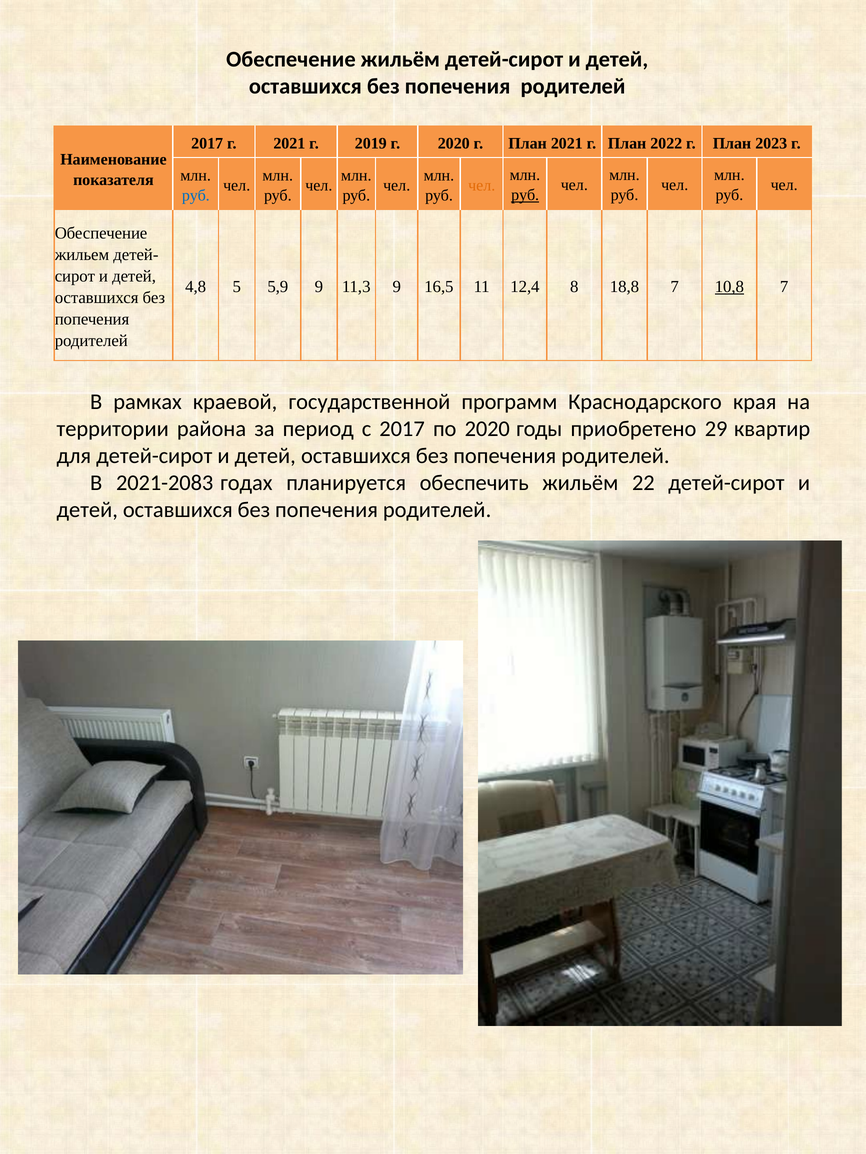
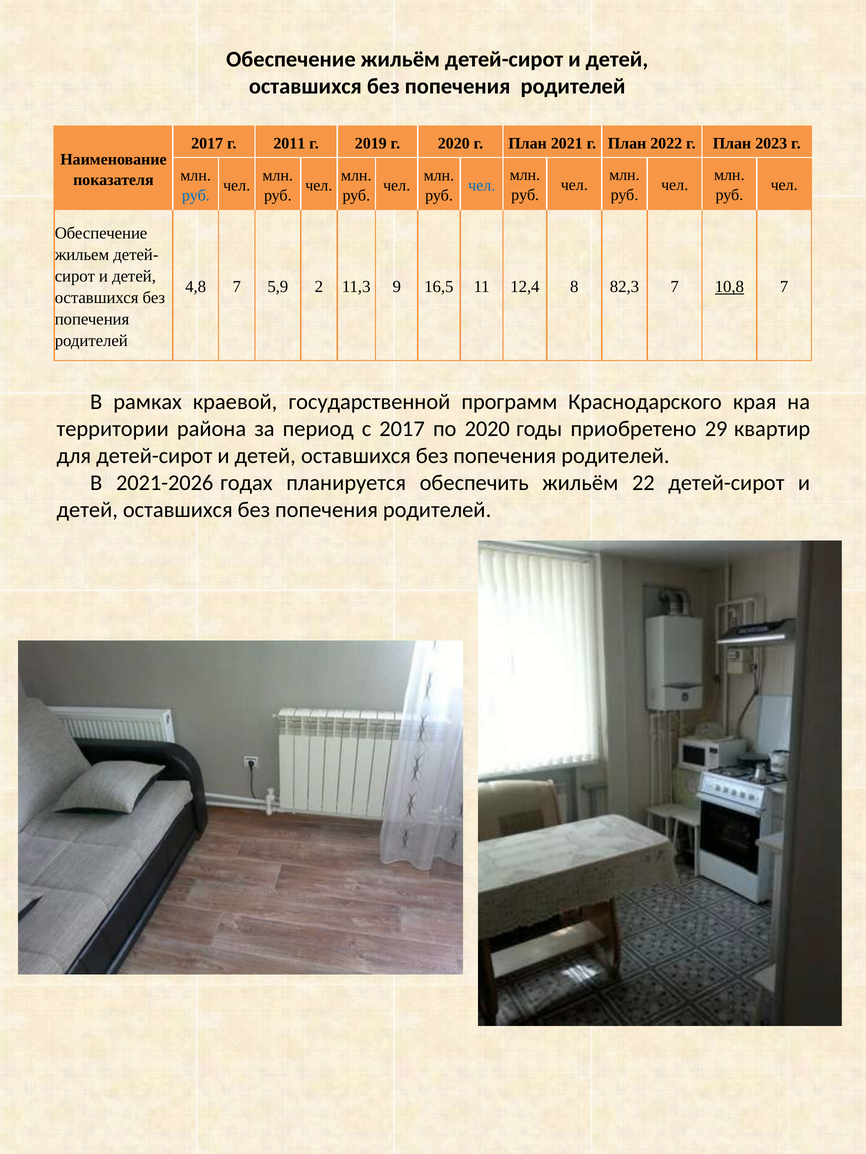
г 2021: 2021 -> 2011
чел at (482, 185) colour: orange -> blue
руб at (525, 195) underline: present -> none
4,8 5: 5 -> 7
5,9 9: 9 -> 2
18,8: 18,8 -> 82,3
2021-2083: 2021-2083 -> 2021-2026
